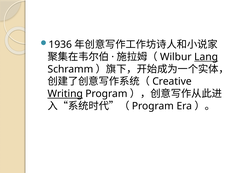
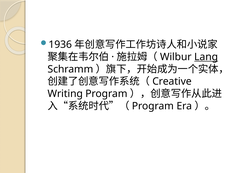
Writing underline: present -> none
